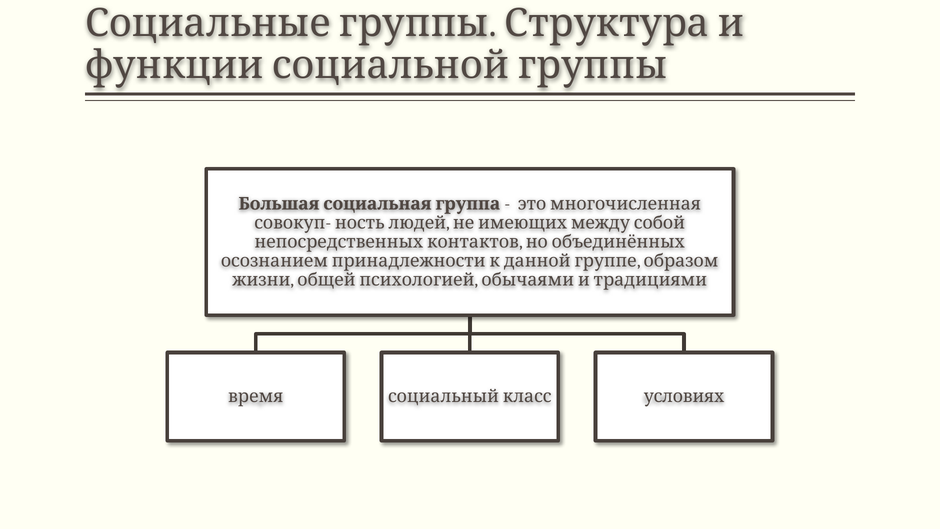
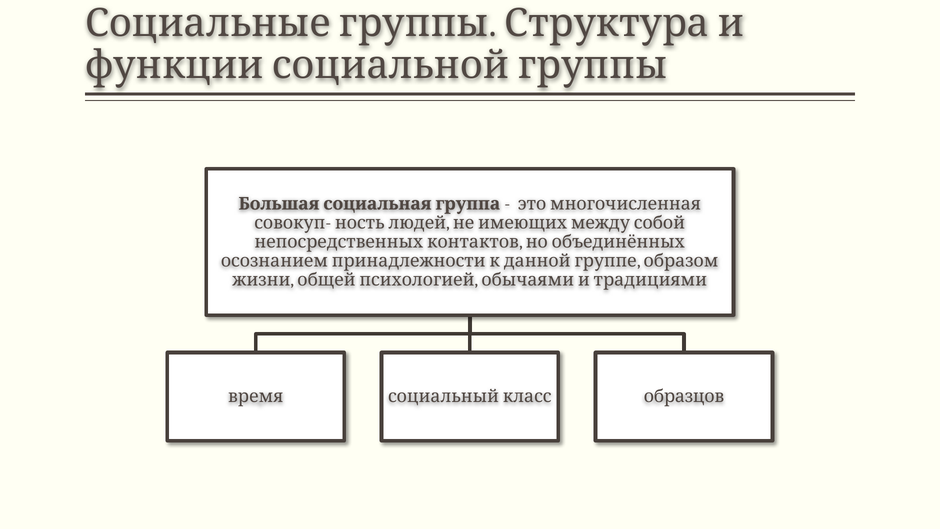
условиях: условиях -> образцов
